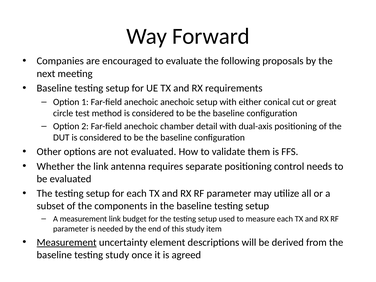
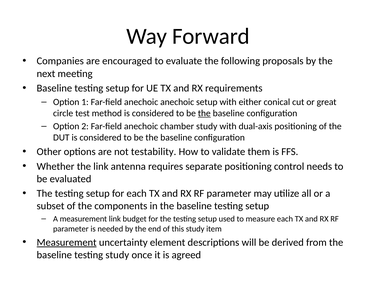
the at (204, 113) underline: none -> present
chamber detail: detail -> study
not evaluated: evaluated -> testability
